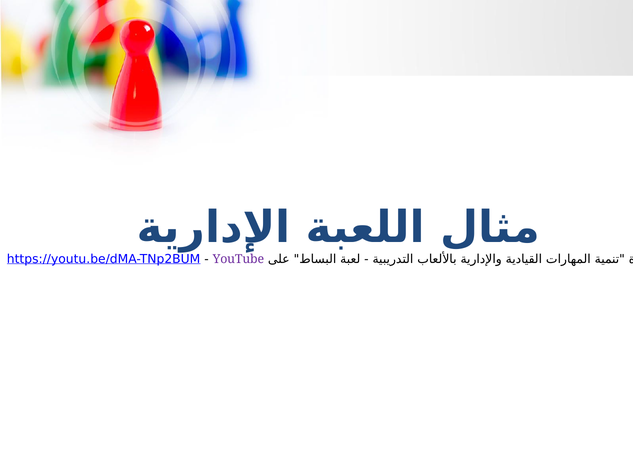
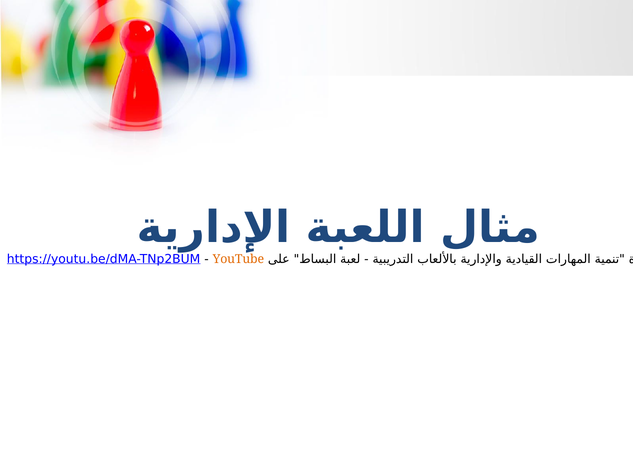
YouTube colour: purple -> orange
